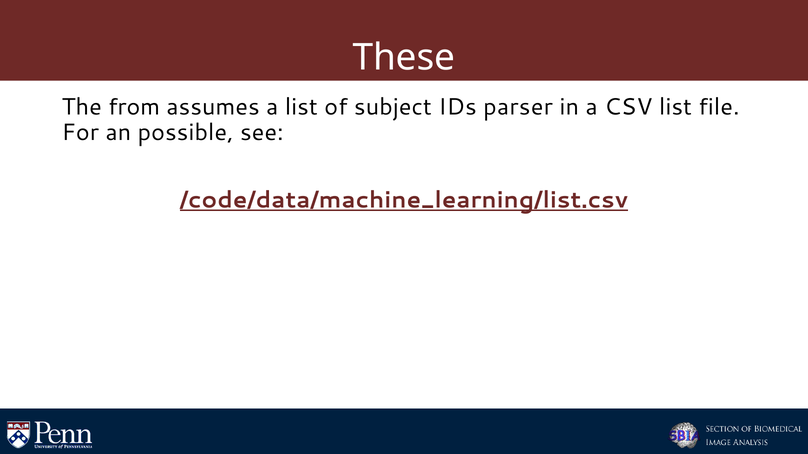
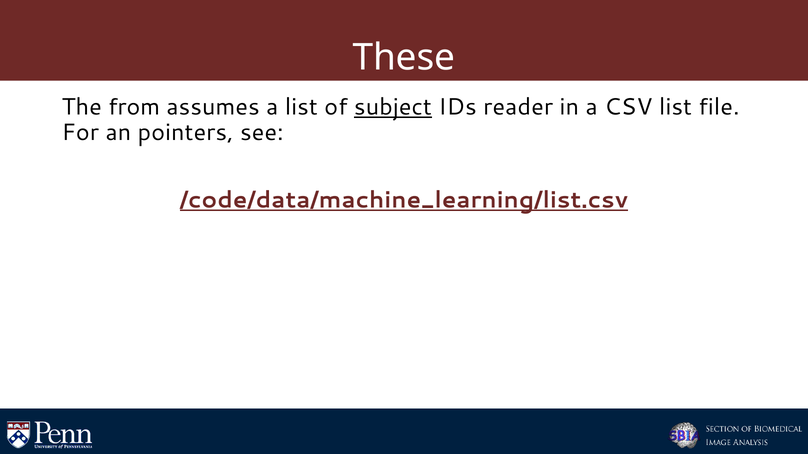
subject underline: none -> present
parser: parser -> reader
possible: possible -> pointers
